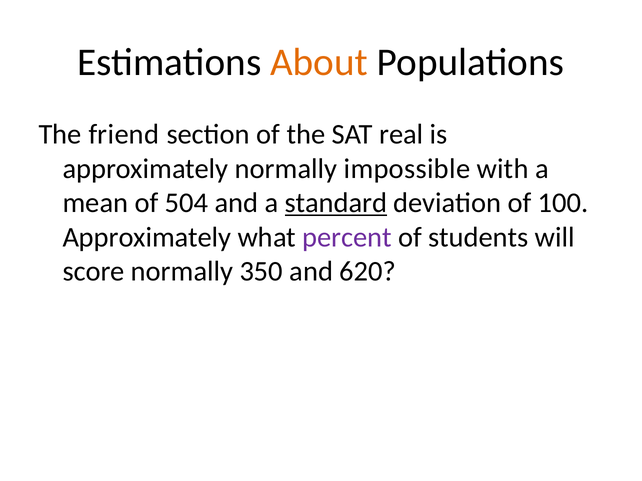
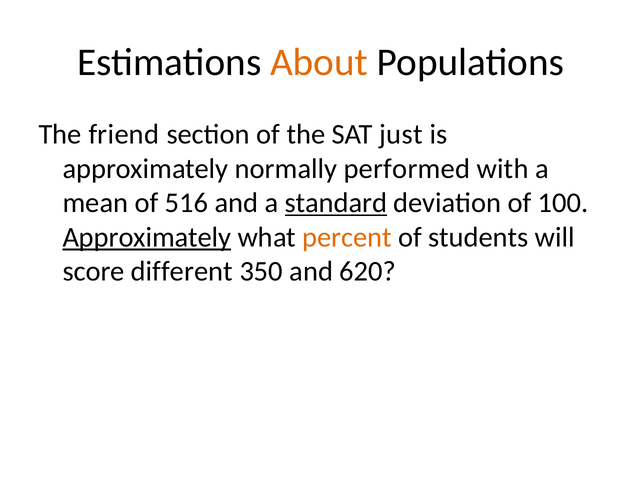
real: real -> just
impossible: impossible -> performed
504: 504 -> 516
Approximately at (147, 237) underline: none -> present
percent colour: purple -> orange
score normally: normally -> different
